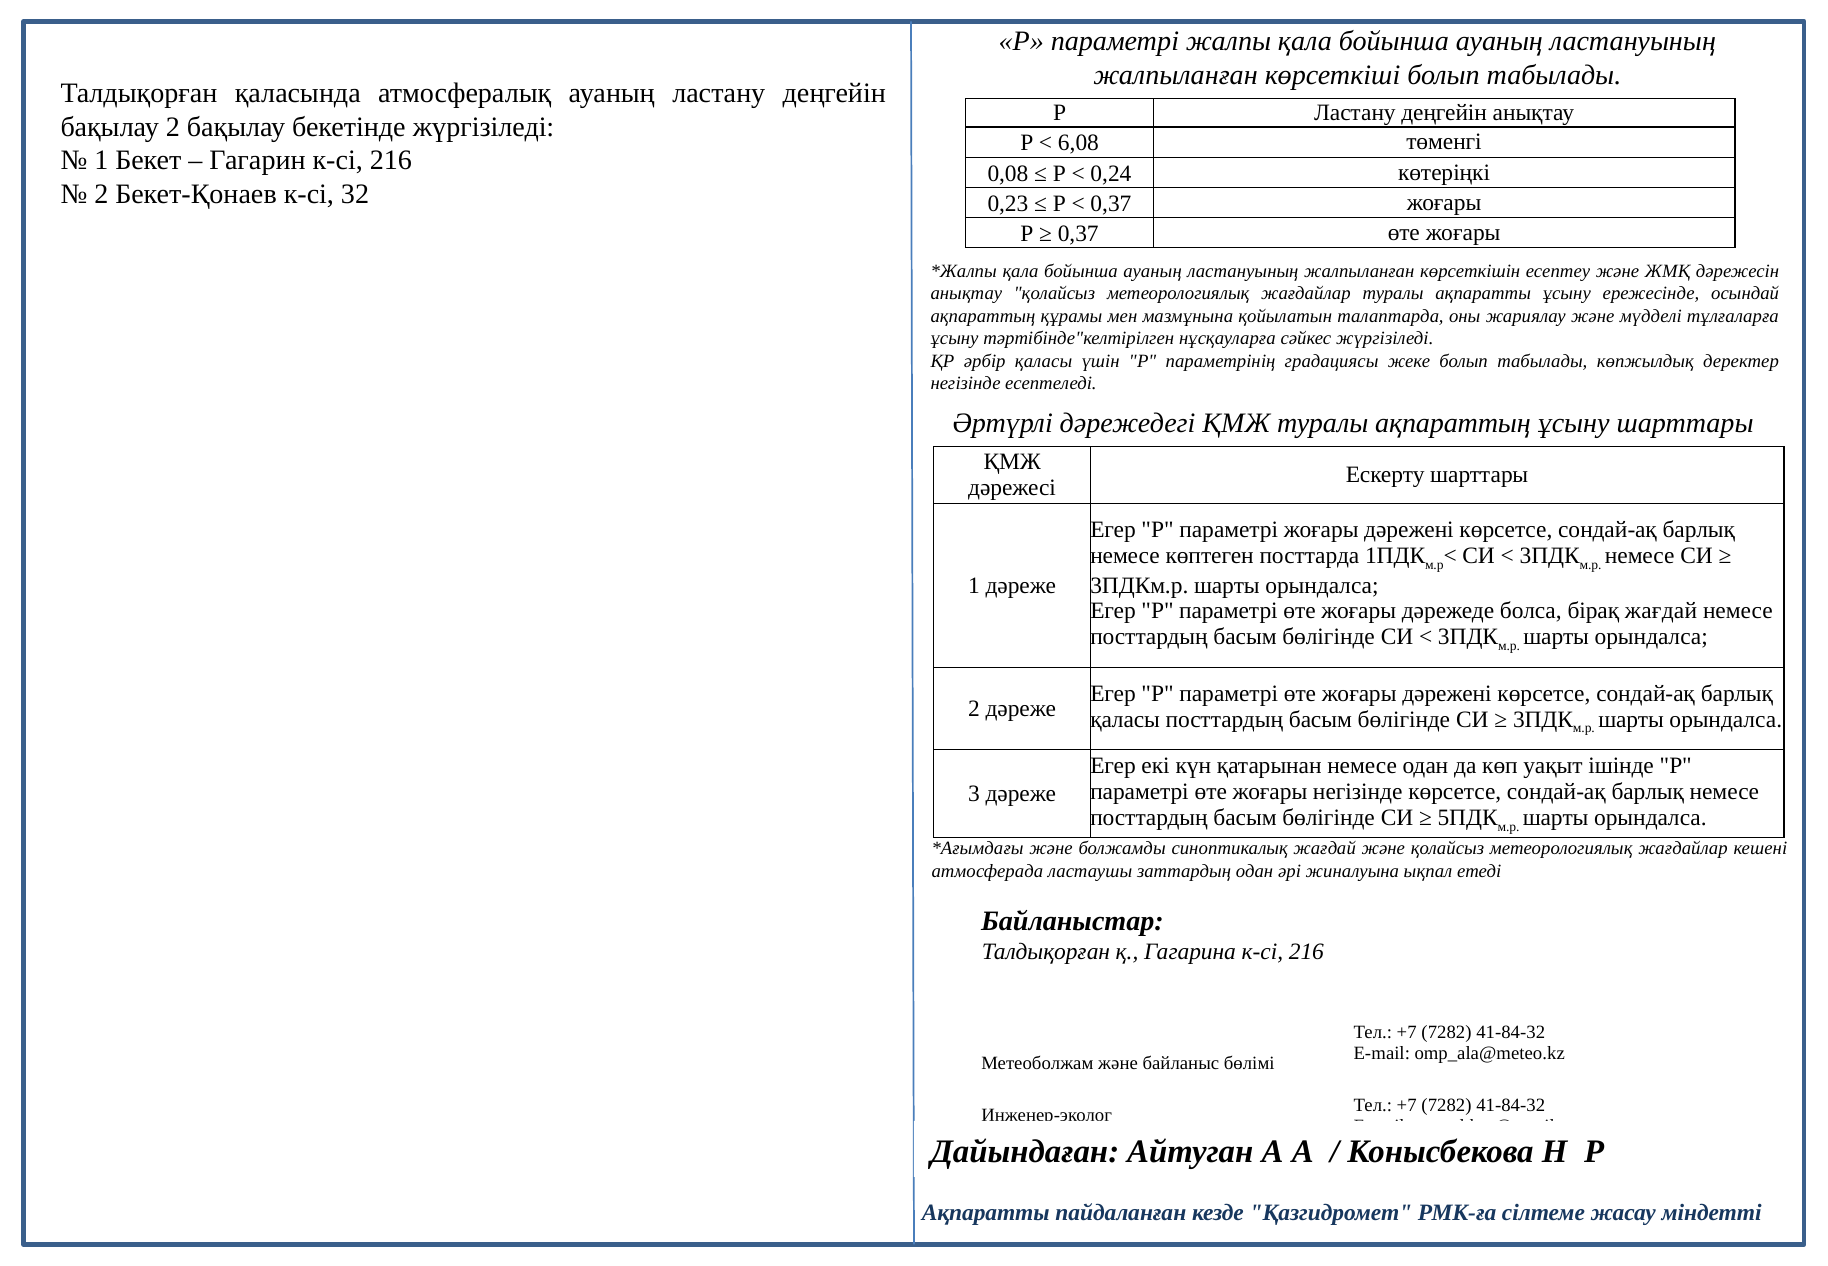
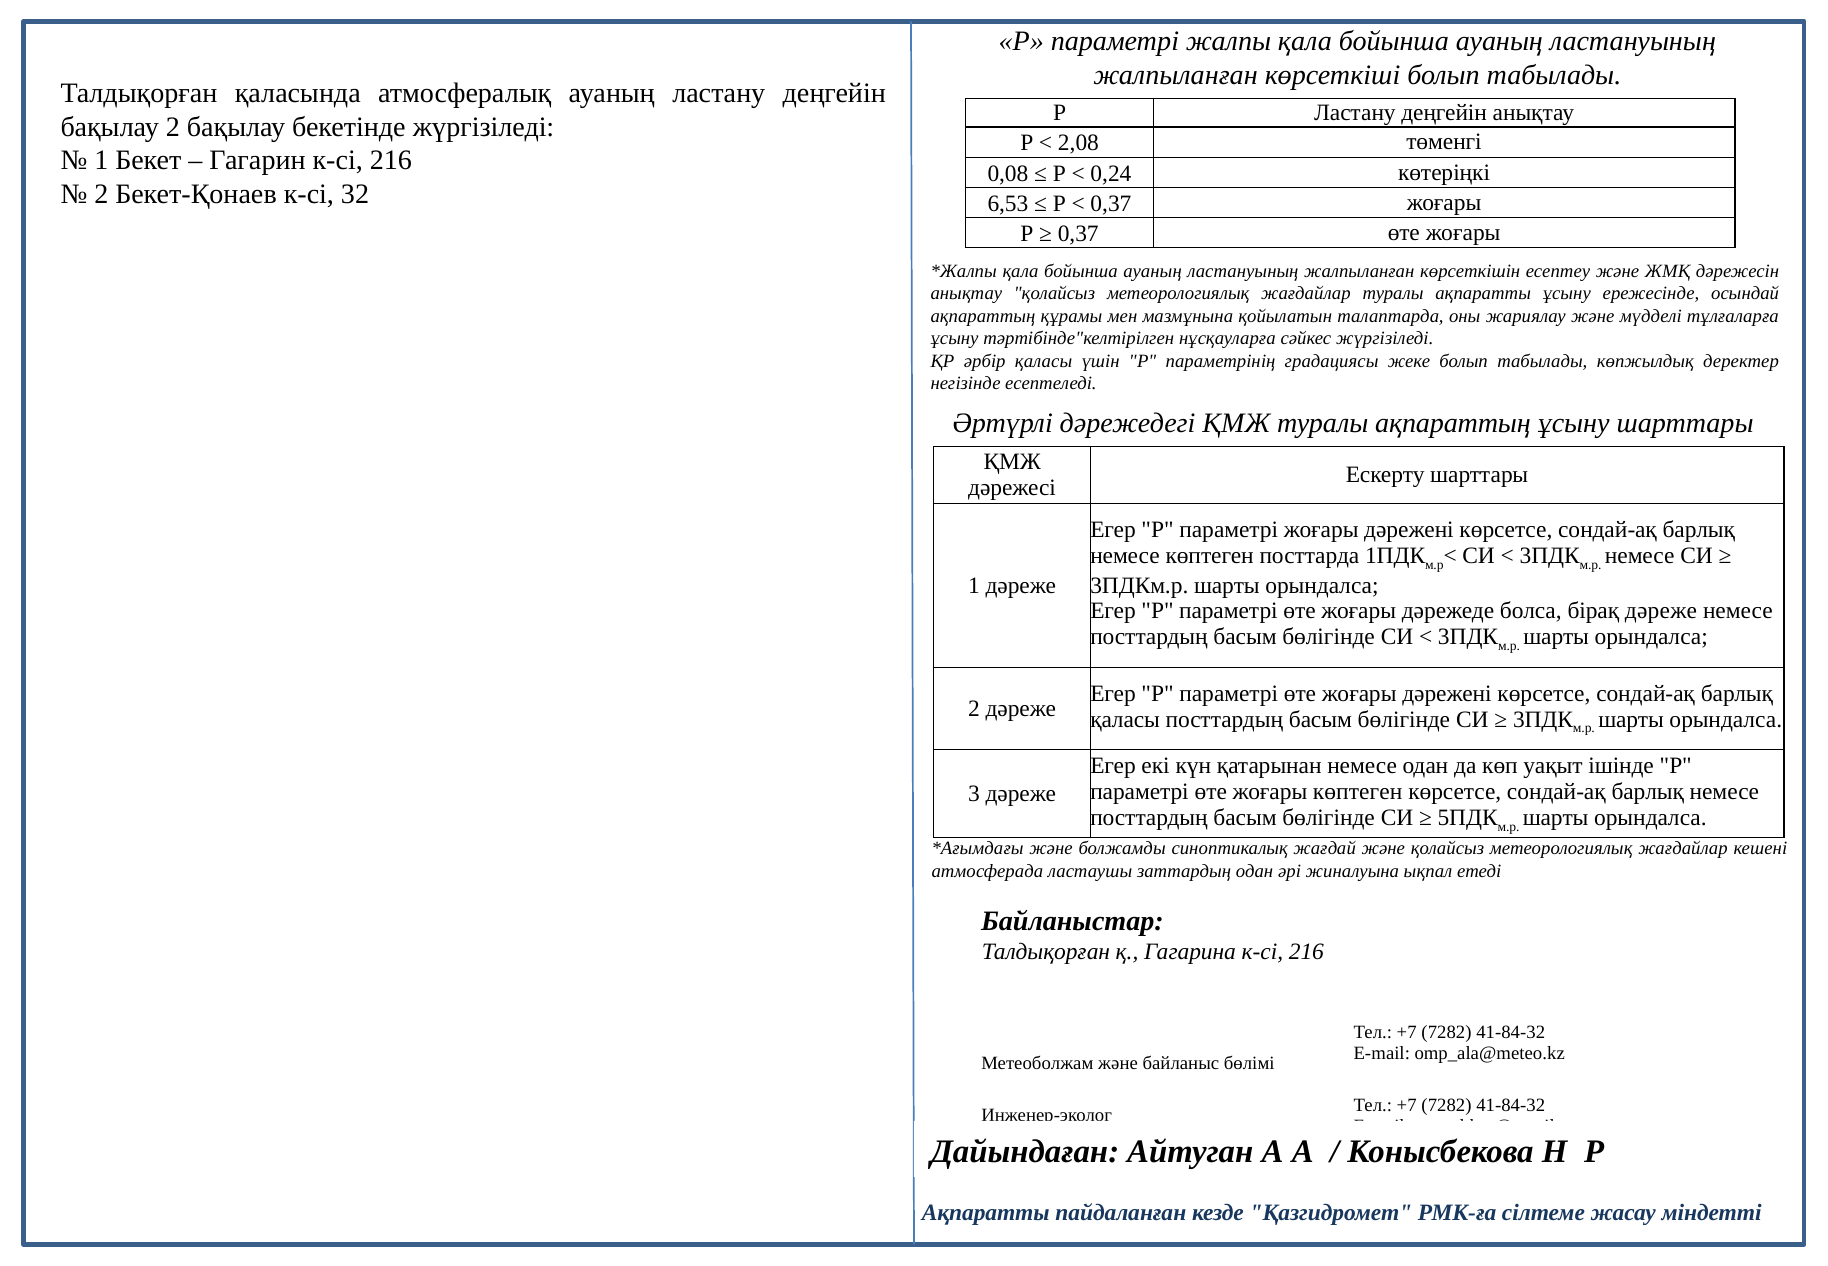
6,08: 6,08 -> 2,08
0,23: 0,23 -> 6,53
бірақ жағдай: жағдай -> дәреже
жоғары негізінде: негізінде -> көптеген
